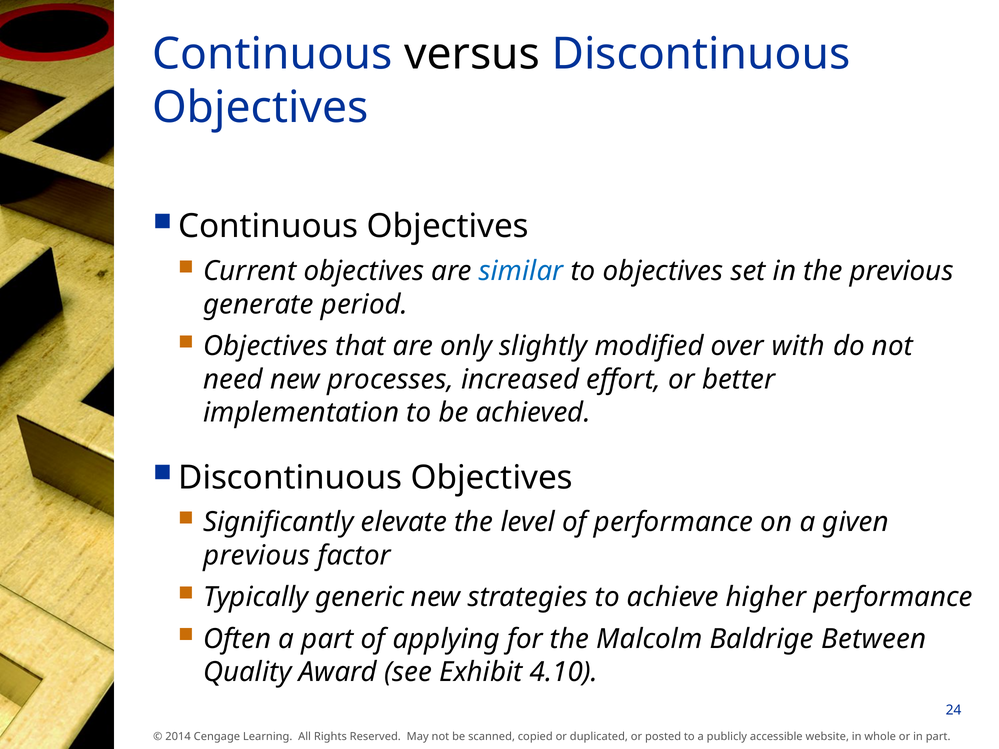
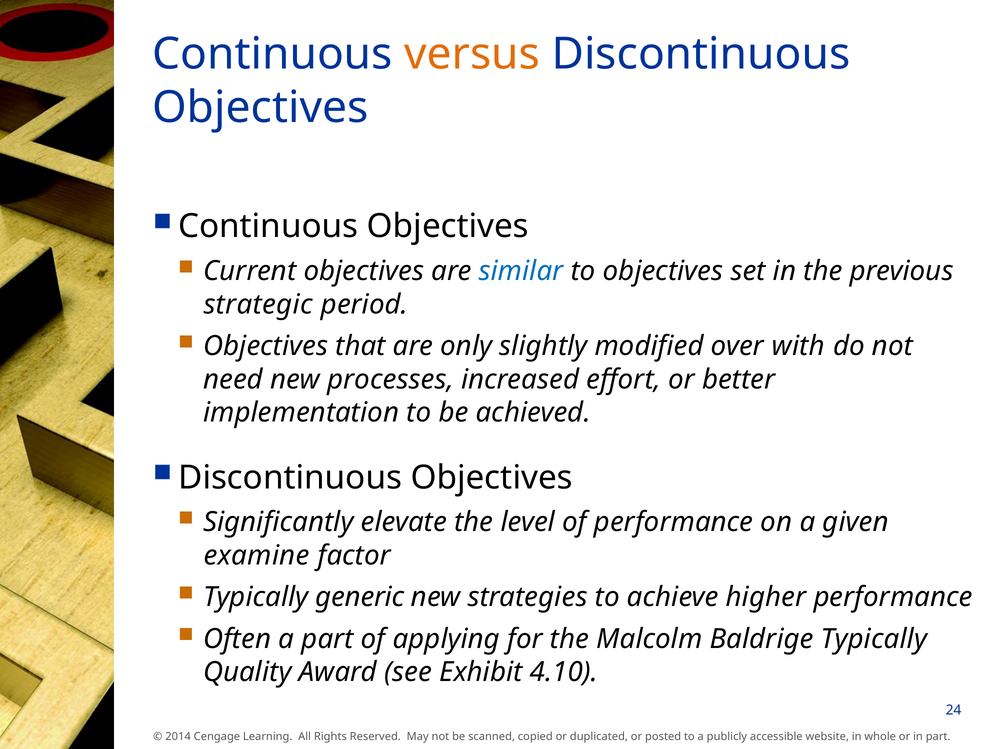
versus colour: black -> orange
generate: generate -> strategic
previous at (257, 556): previous -> examine
Baldrige Between: Between -> Typically
